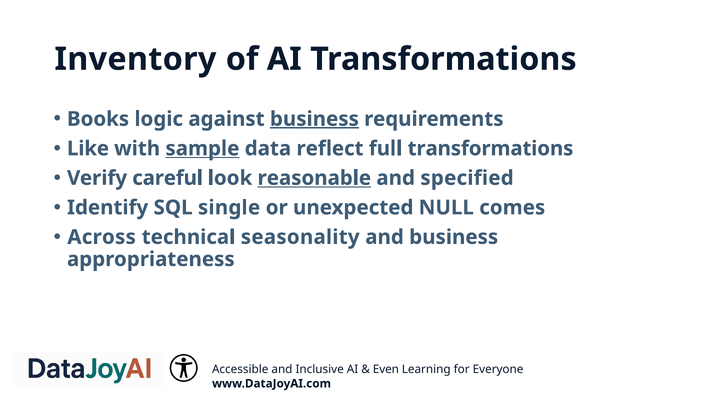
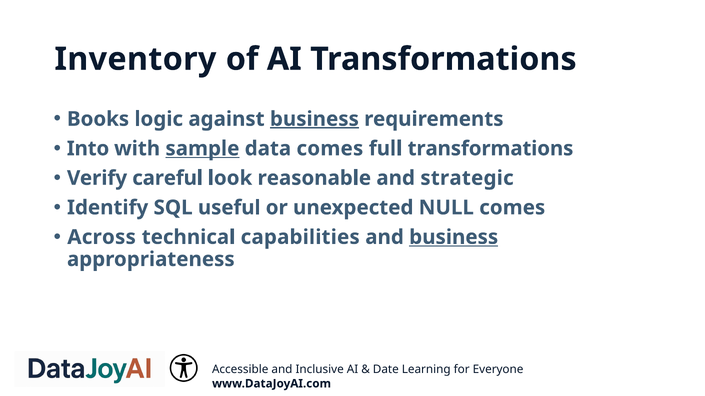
Like: Like -> Into
data reflect: reflect -> comes
reasonable underline: present -> none
specified: specified -> strategic
single: single -> useful
seasonality: seasonality -> capabilities
business at (454, 237) underline: none -> present
Even: Even -> Date
